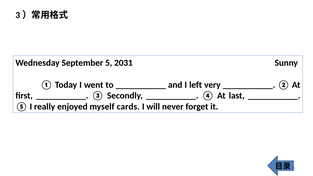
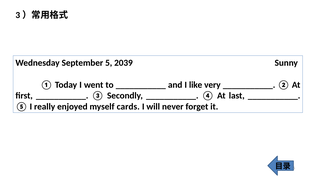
2031: 2031 -> 2039
left: left -> like
